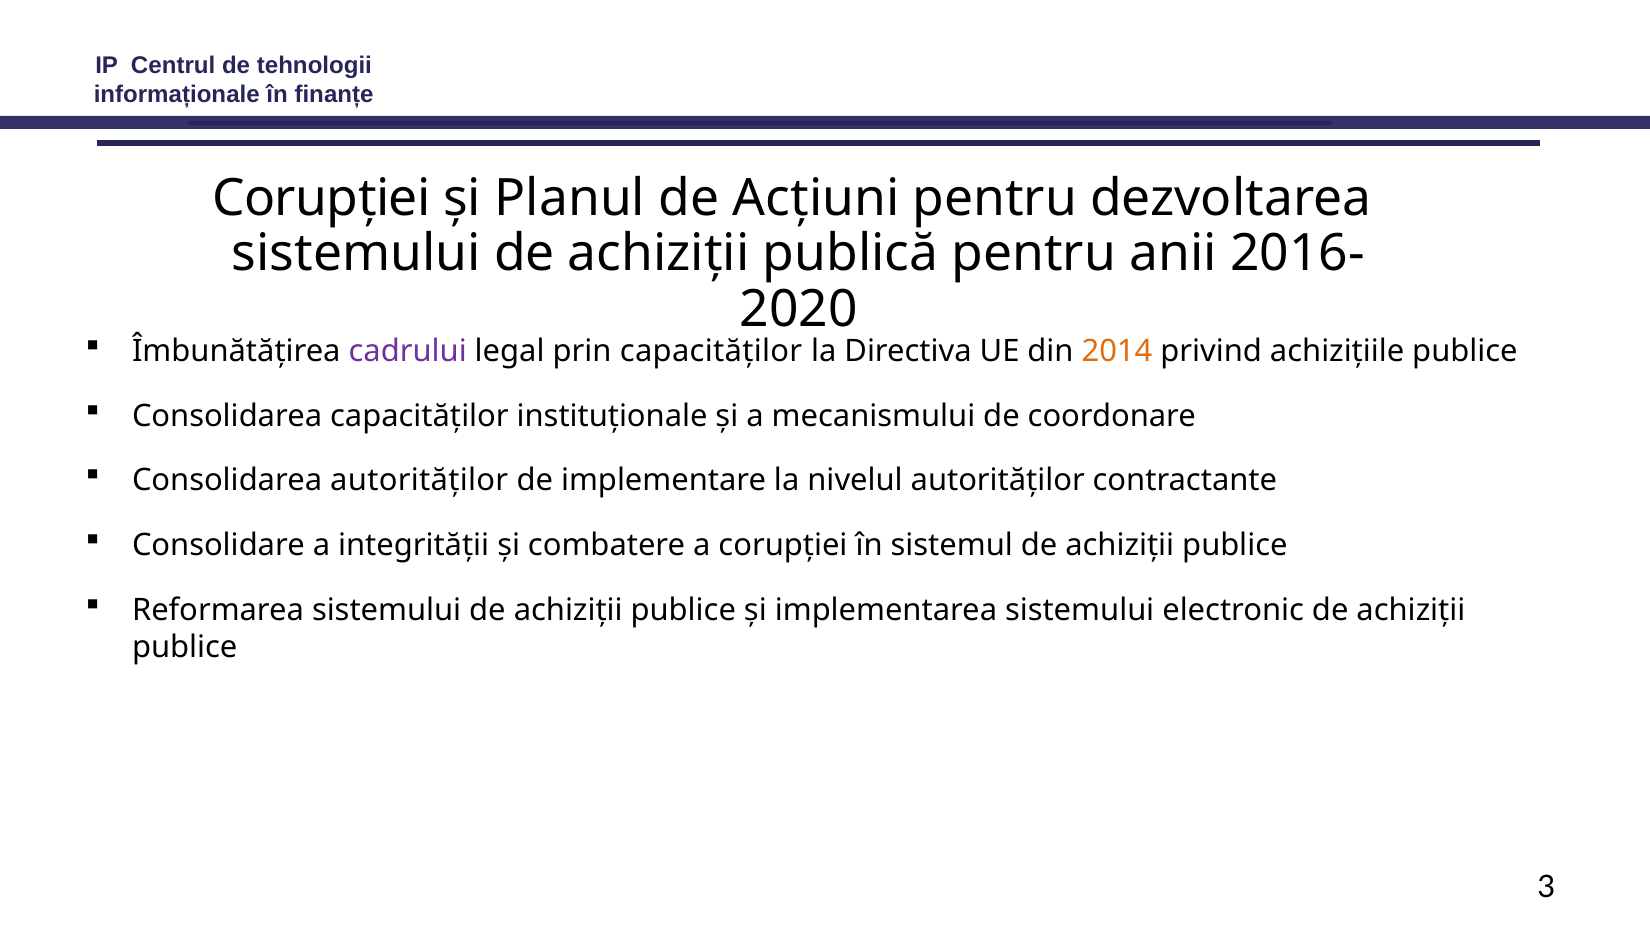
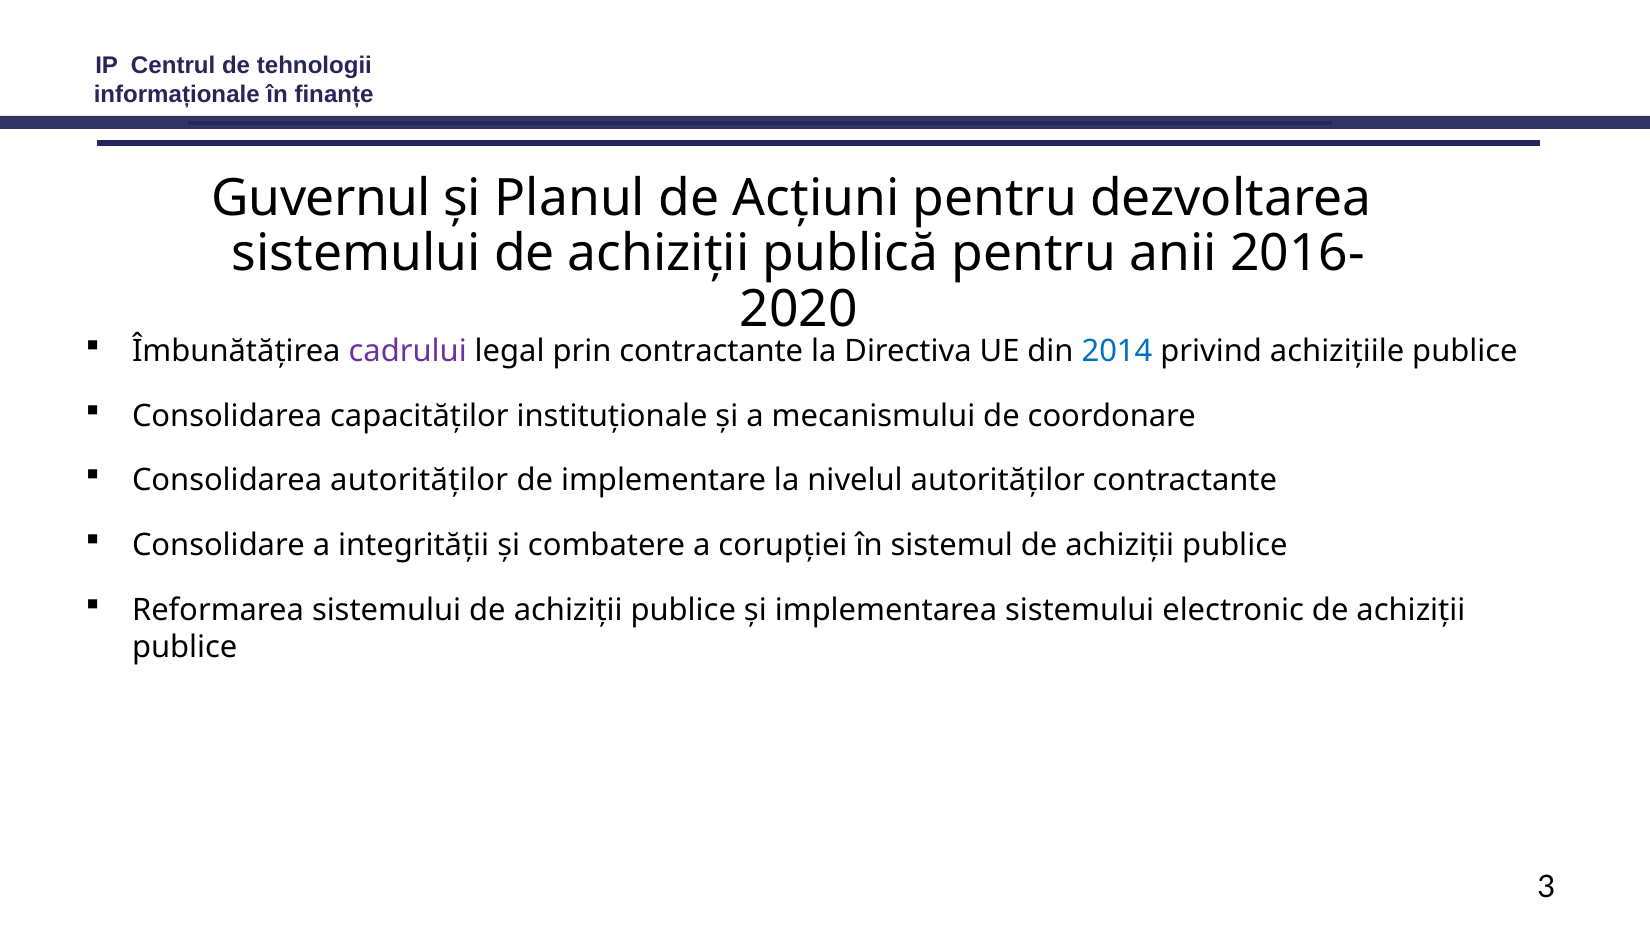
Corupției at (321, 198): Corupției -> Guvernul
prin capacităților: capacităților -> contractante
2014 colour: orange -> blue
